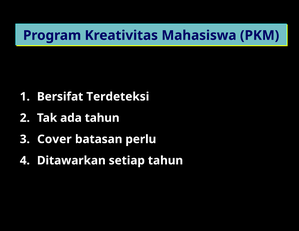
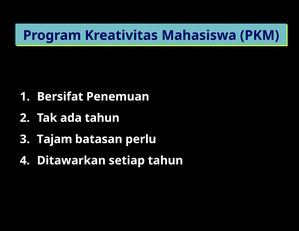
Terdeteksi: Terdeteksi -> Penemuan
Cover: Cover -> Tajam
